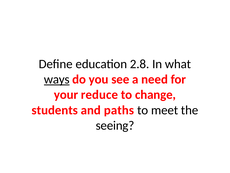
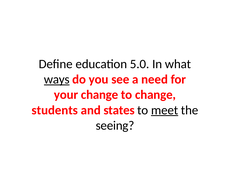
2.8: 2.8 -> 5.0
your reduce: reduce -> change
paths: paths -> states
meet underline: none -> present
